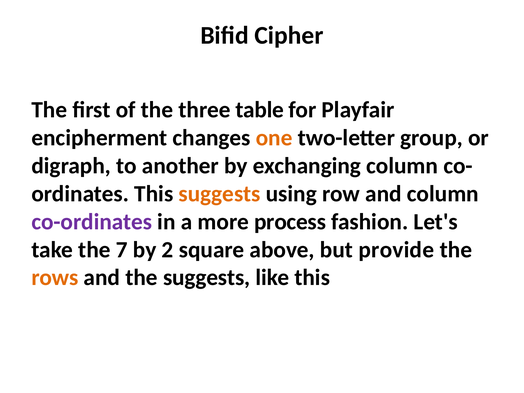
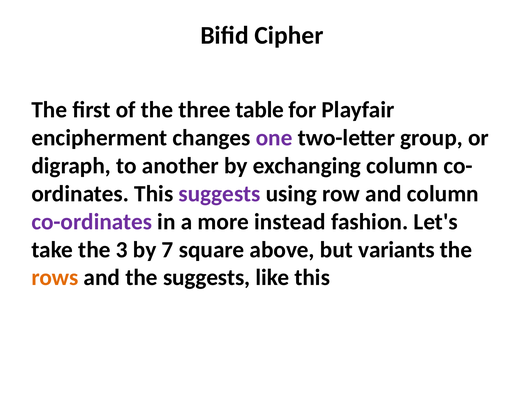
one colour: orange -> purple
suggests at (220, 194) colour: orange -> purple
process: process -> instead
7: 7 -> 3
2: 2 -> 7
provide: provide -> variants
